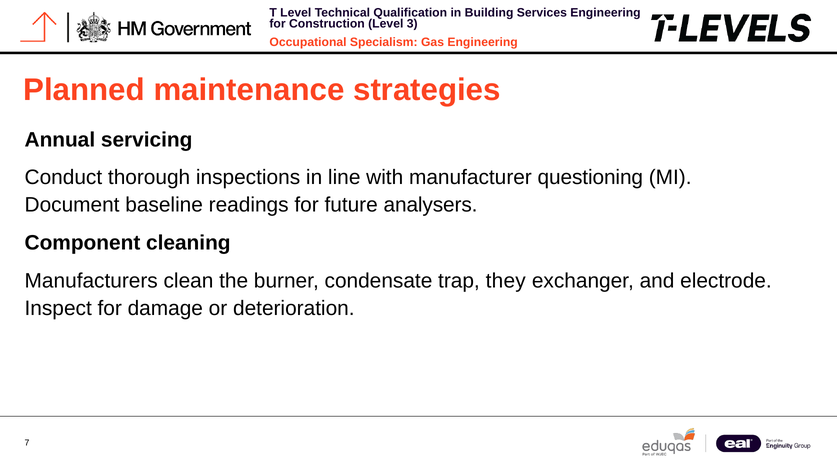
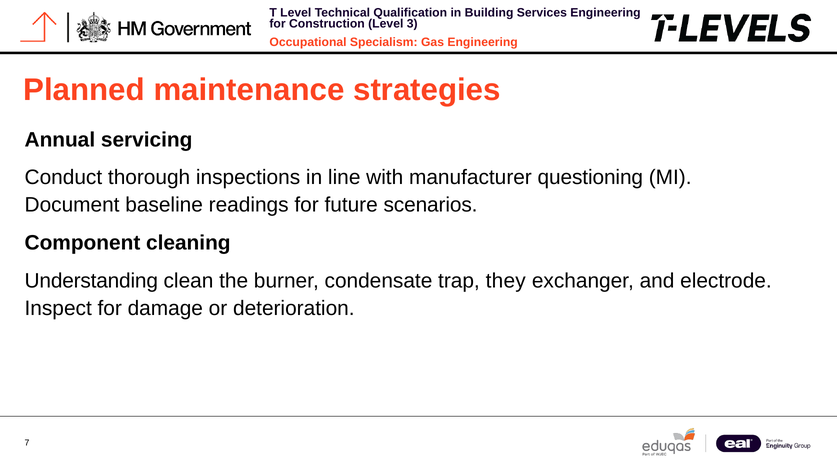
analysers: analysers -> scenarios
Manufacturers: Manufacturers -> Understanding
